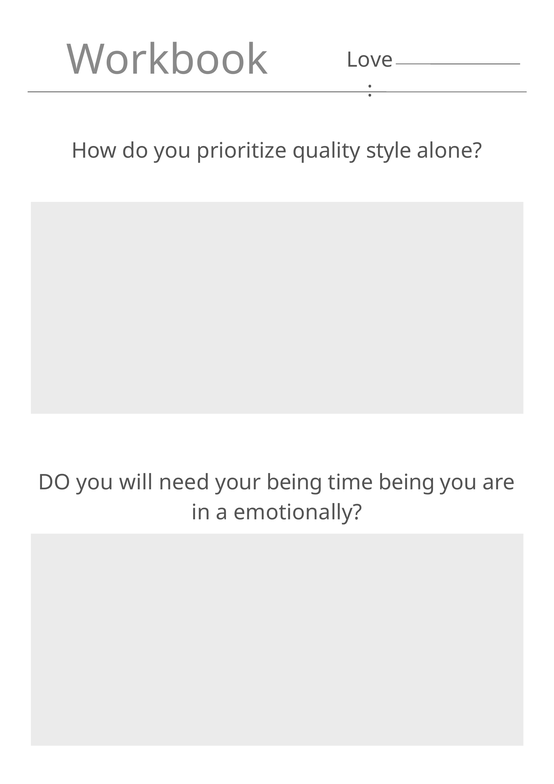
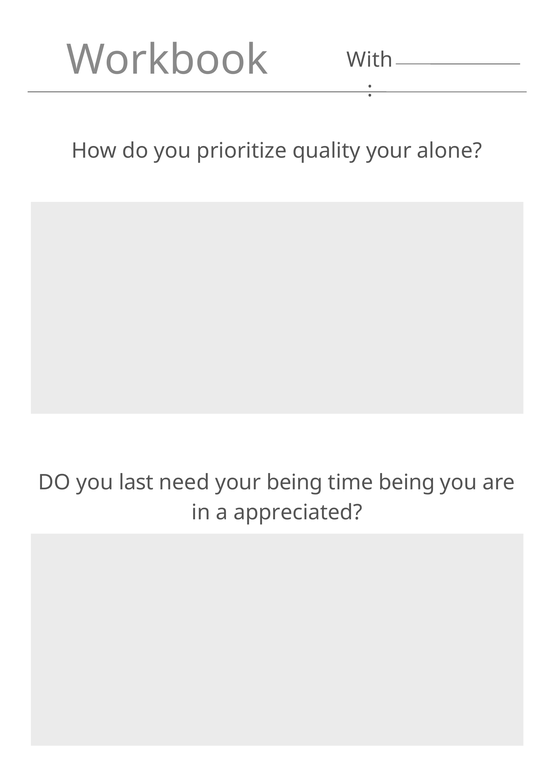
Love: Love -> With
quality style: style -> your
will: will -> last
emotionally: emotionally -> appreciated
